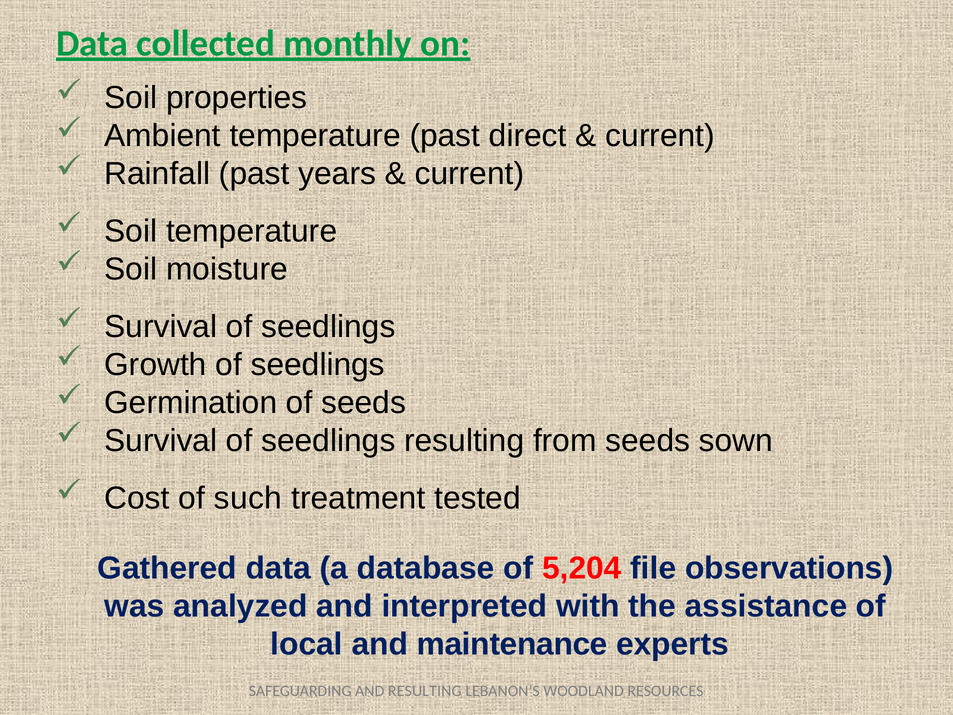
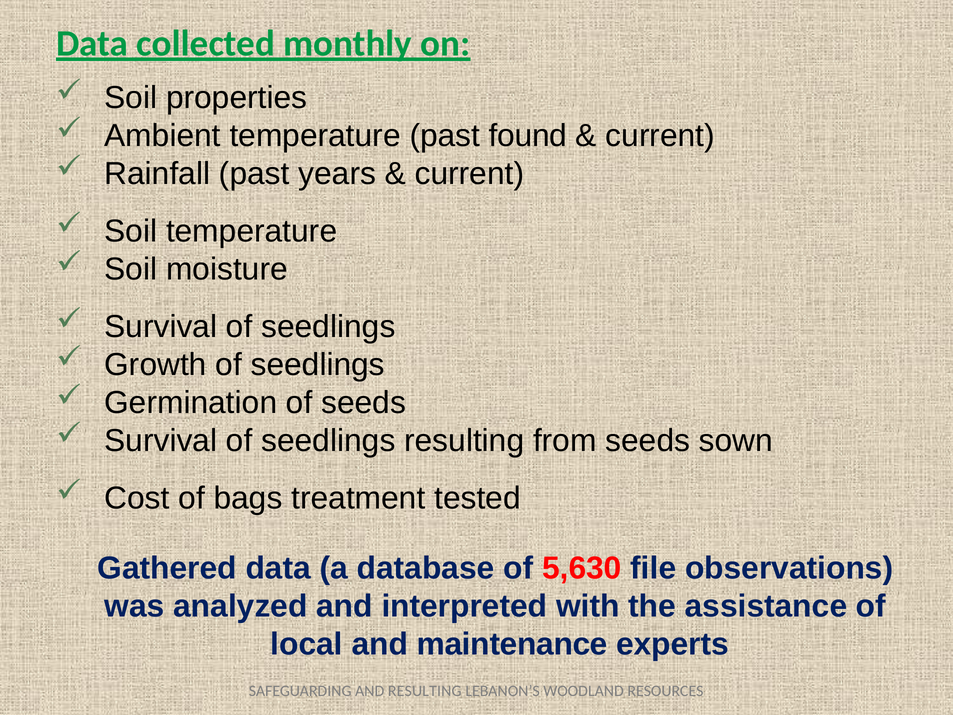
direct: direct -> found
such: such -> bags
5,204: 5,204 -> 5,630
